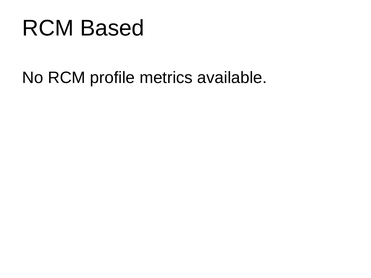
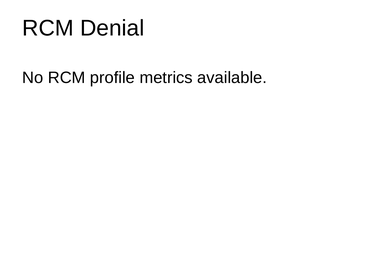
Based: Based -> Denial
